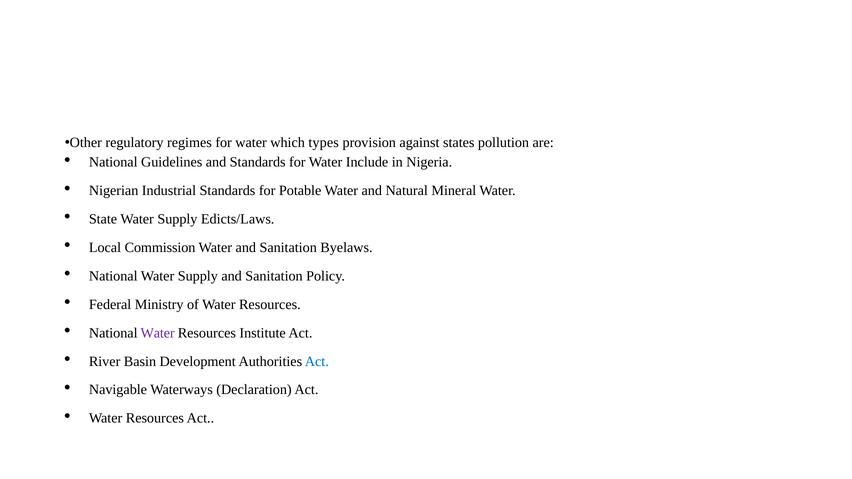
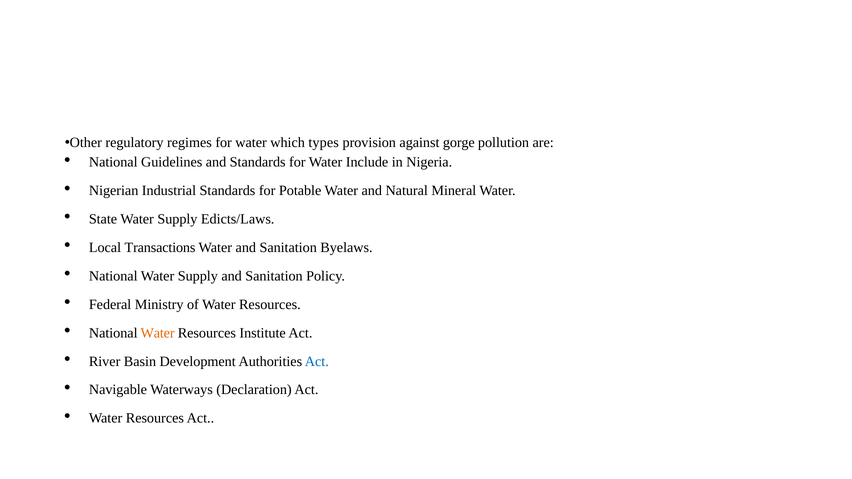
states: states -> gorge
Commission: Commission -> Transactions
Water at (158, 333) colour: purple -> orange
